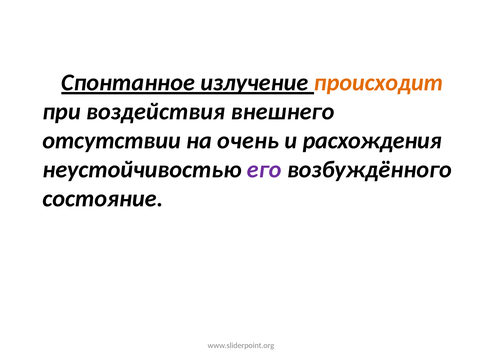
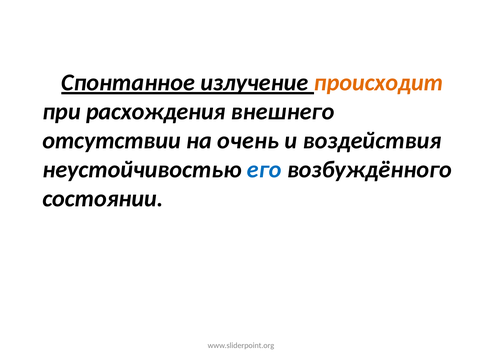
воздействия: воздействия -> расхождения
расхождения: расхождения -> воздействия
его colour: purple -> blue
состояние: состояние -> состоянии
